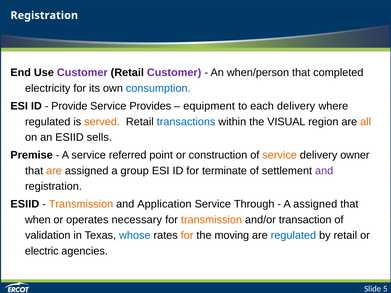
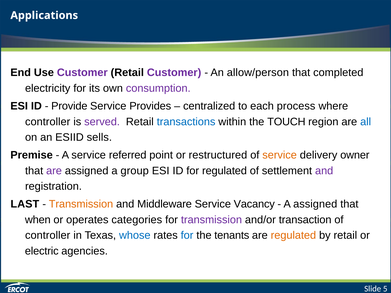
Registration at (44, 15): Registration -> Applications
when/person: when/person -> allow/person
consumption colour: blue -> purple
equipment: equipment -> centralized
each delivery: delivery -> process
regulated at (48, 122): regulated -> controller
served colour: orange -> purple
VISUAL: VISUAL -> TOUCH
all colour: orange -> blue
construction: construction -> restructured
are at (54, 171) colour: orange -> purple
for terminate: terminate -> regulated
ESIID at (25, 204): ESIID -> LAST
Application: Application -> Middleware
Through: Through -> Vacancy
necessary: necessary -> categories
transmission at (211, 220) colour: orange -> purple
validation at (48, 236): validation -> controller
for at (187, 236) colour: orange -> blue
moving: moving -> tenants
regulated at (293, 236) colour: blue -> orange
